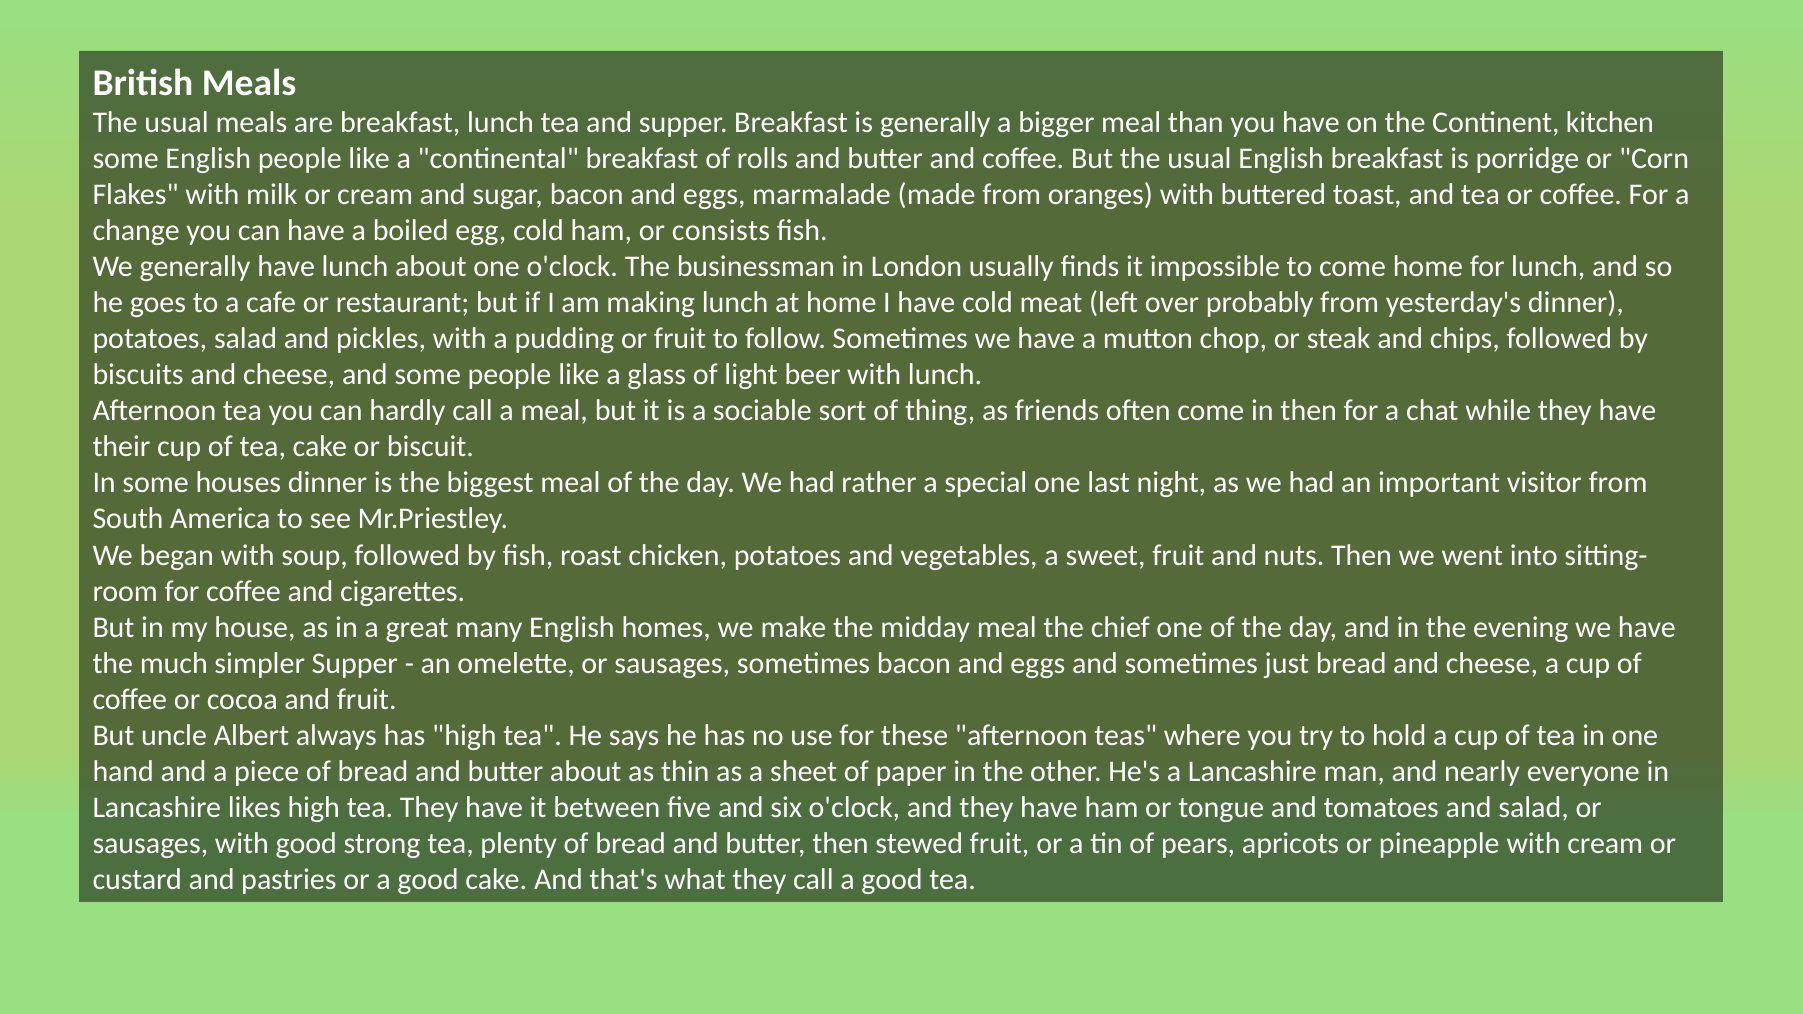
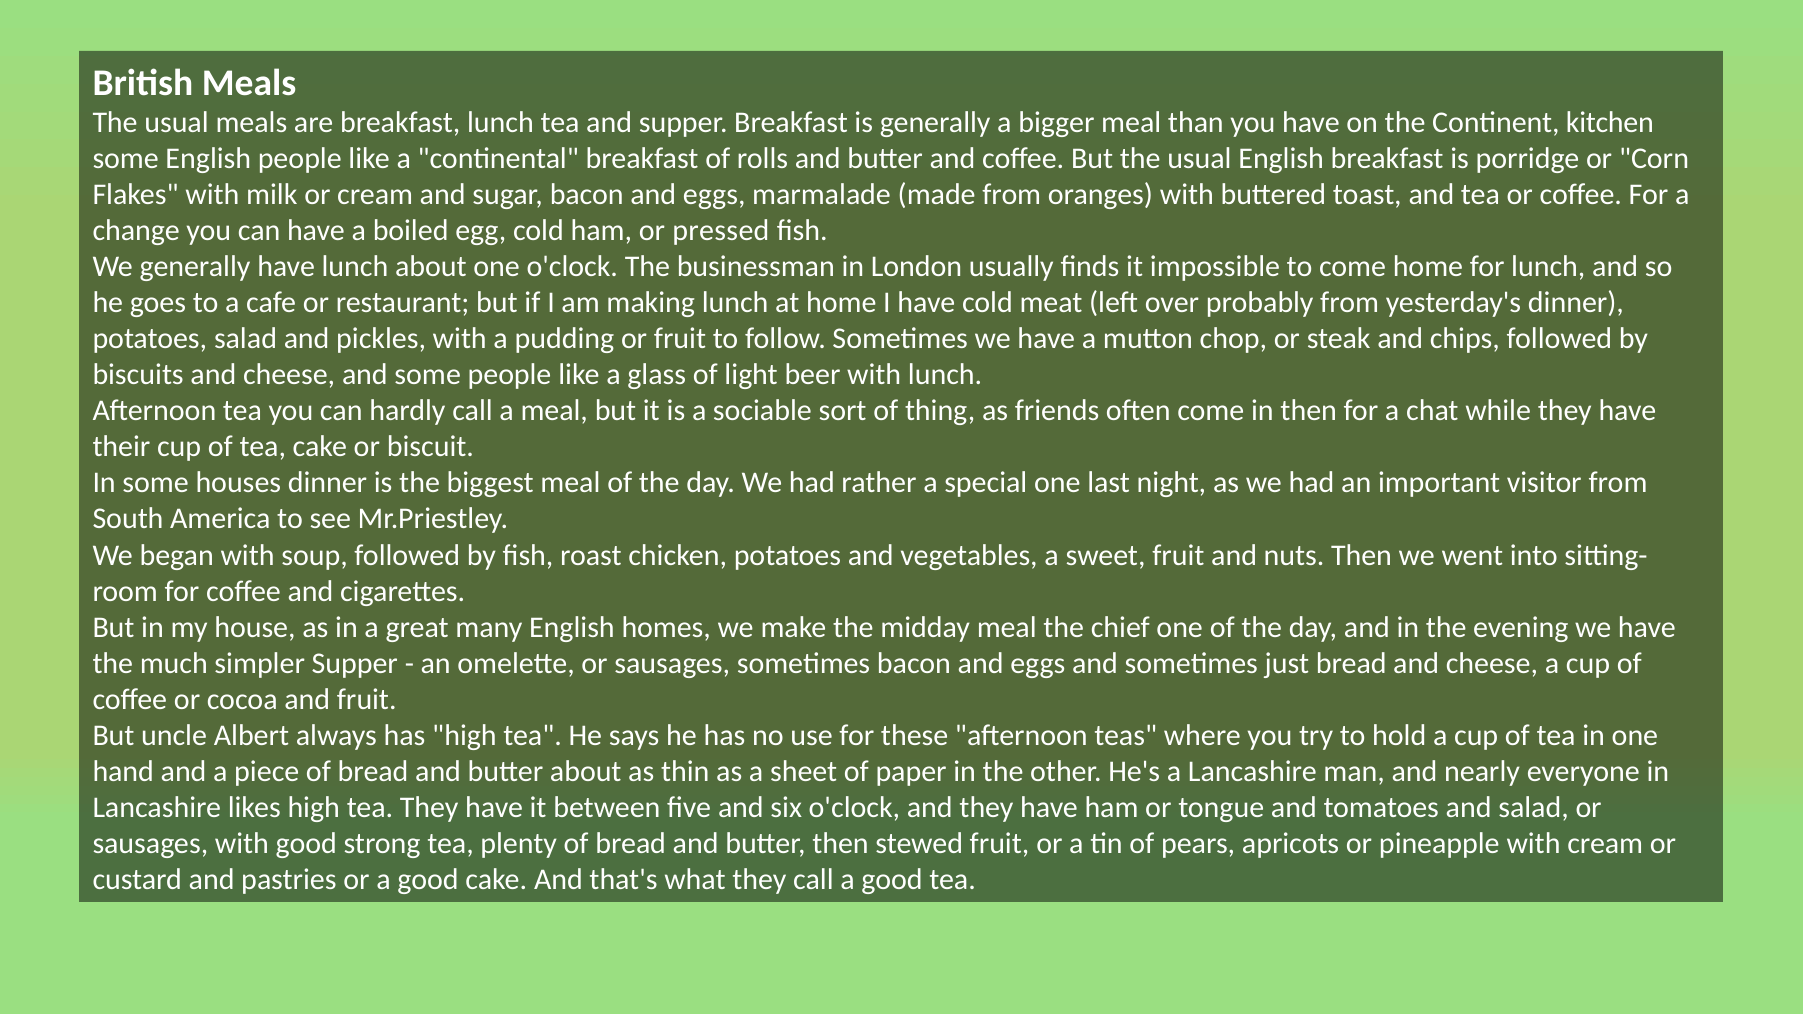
consists: consists -> pressed
